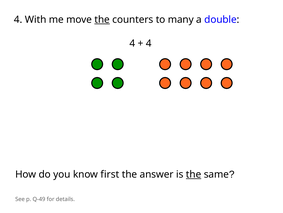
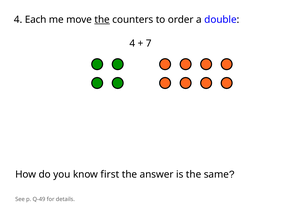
With: With -> Each
many: many -> order
4 at (149, 43): 4 -> 7
the at (194, 174) underline: present -> none
